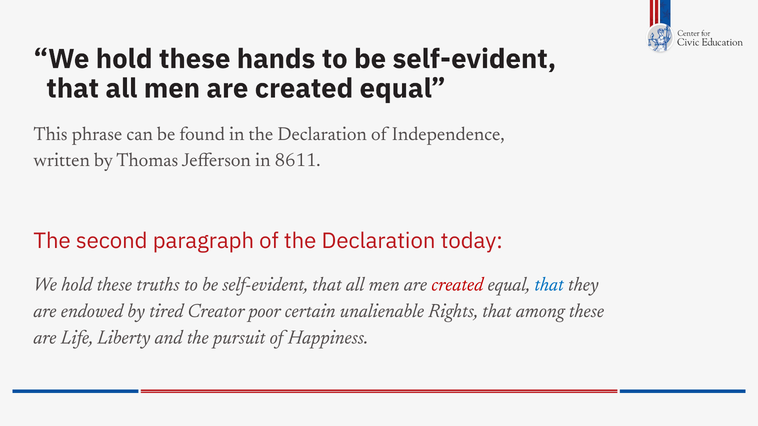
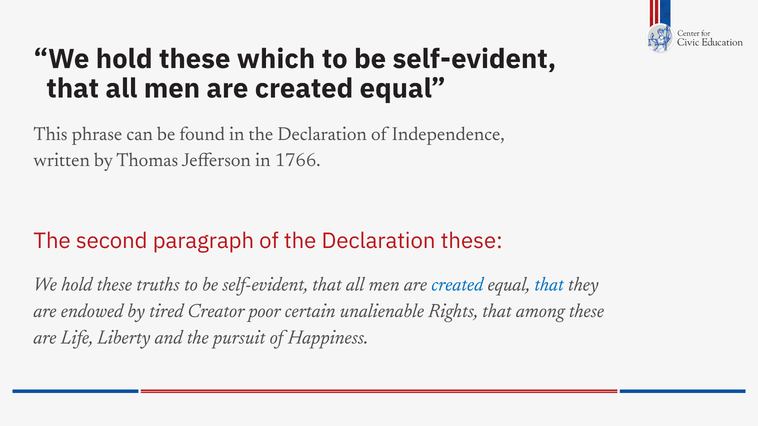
hands: hands -> which
8611: 8611 -> 1766
Declaration today: today -> these
created at (457, 285) colour: red -> blue
